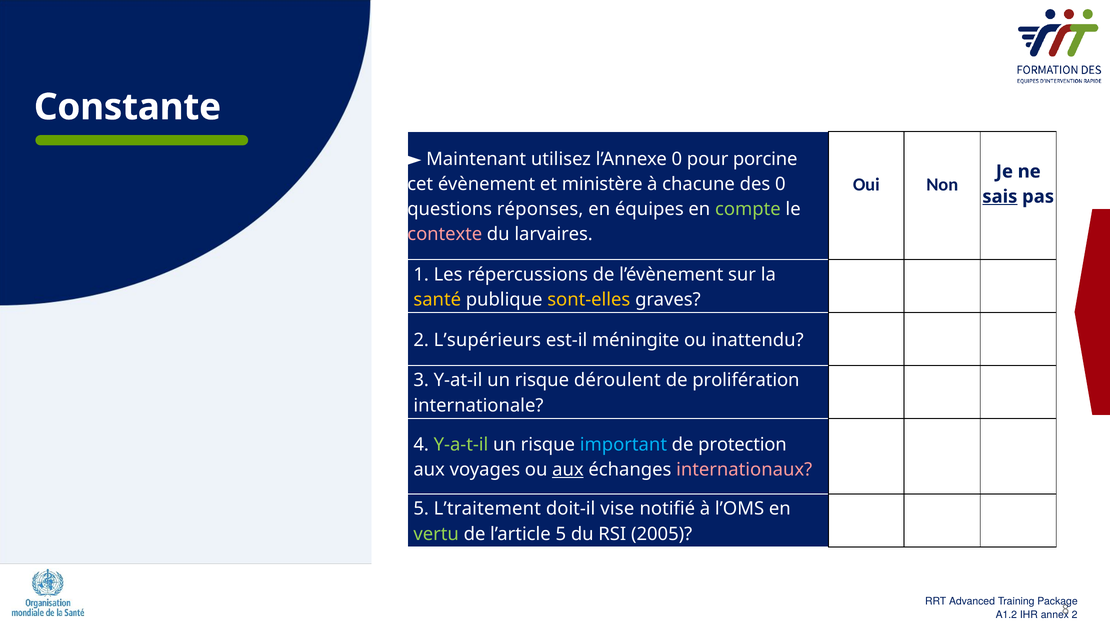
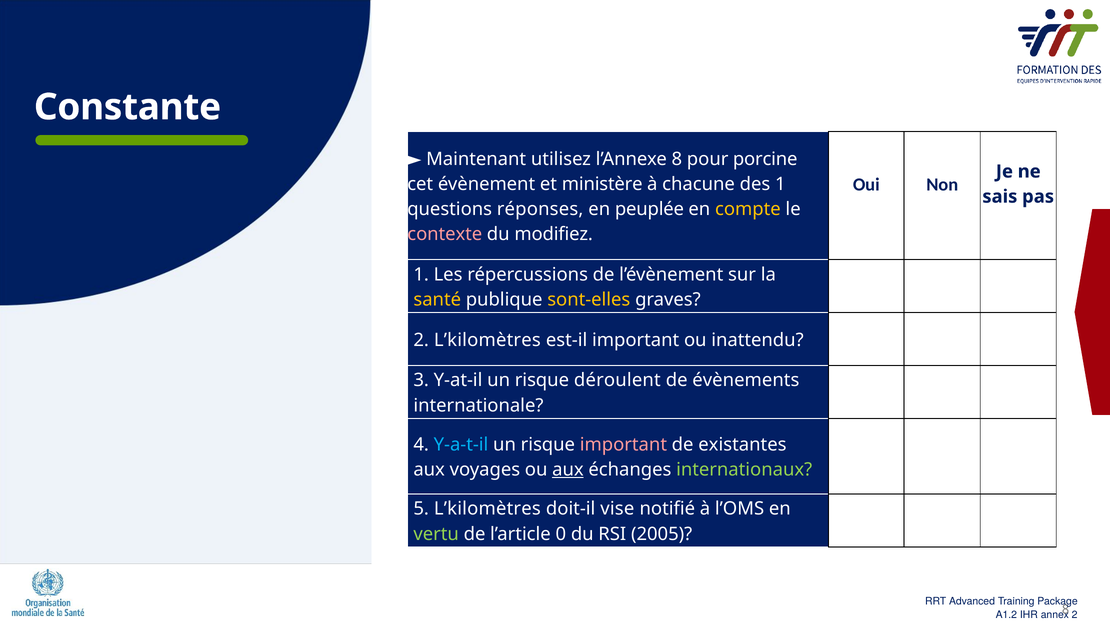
l’Annexe 0: 0 -> 8
des 0: 0 -> 1
sais underline: present -> none
équipes: équipes -> peuplée
compte colour: light green -> yellow
larvaires: larvaires -> modifiez
2 L’supérieurs: L’supérieurs -> L’kilomètres
est-il méningite: méningite -> important
prolifération: prolifération -> évènements
Y-a-t-il colour: light green -> light blue
important at (623, 445) colour: light blue -> pink
protection: protection -> existantes
internationaux colour: pink -> light green
5 L’traitement: L’traitement -> L’kilomètres
l’article 5: 5 -> 0
